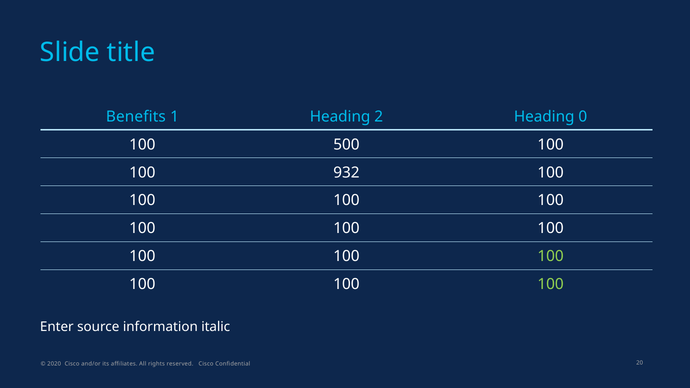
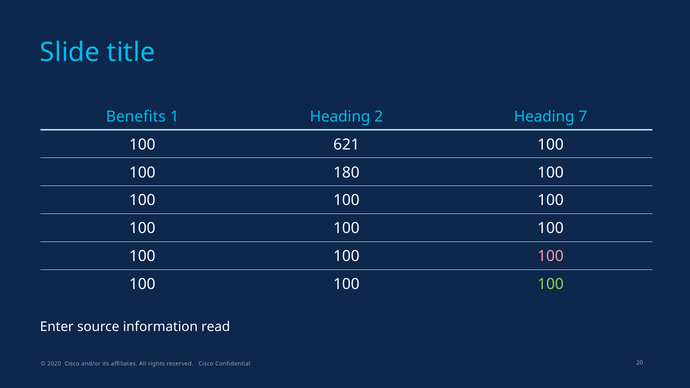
0: 0 -> 7
500: 500 -> 621
932: 932 -> 180
100 at (551, 256) colour: light green -> pink
italic: italic -> read
